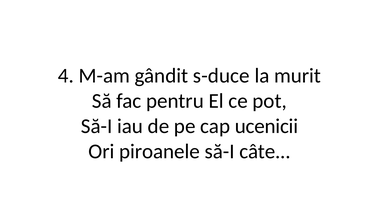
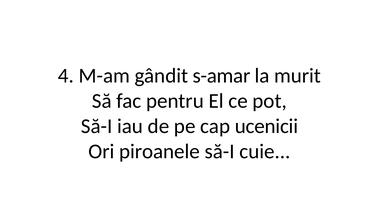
s-duce: s-duce -> s-amar
câte: câte -> cuie
